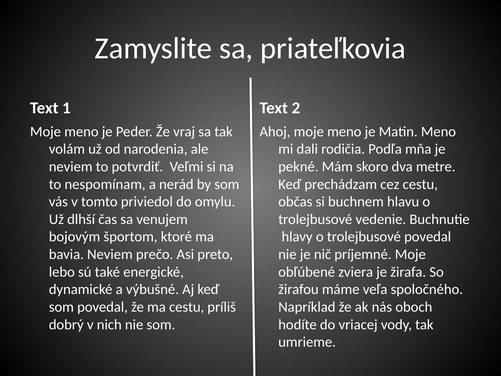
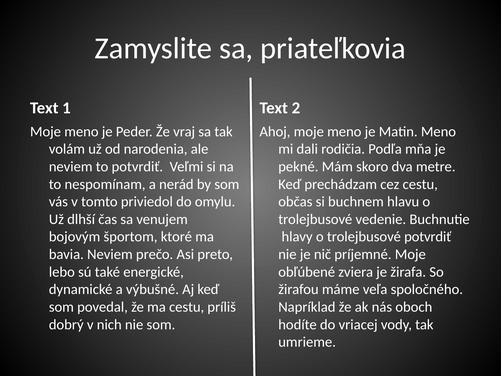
trolejbusové povedal: povedal -> potvrdiť
